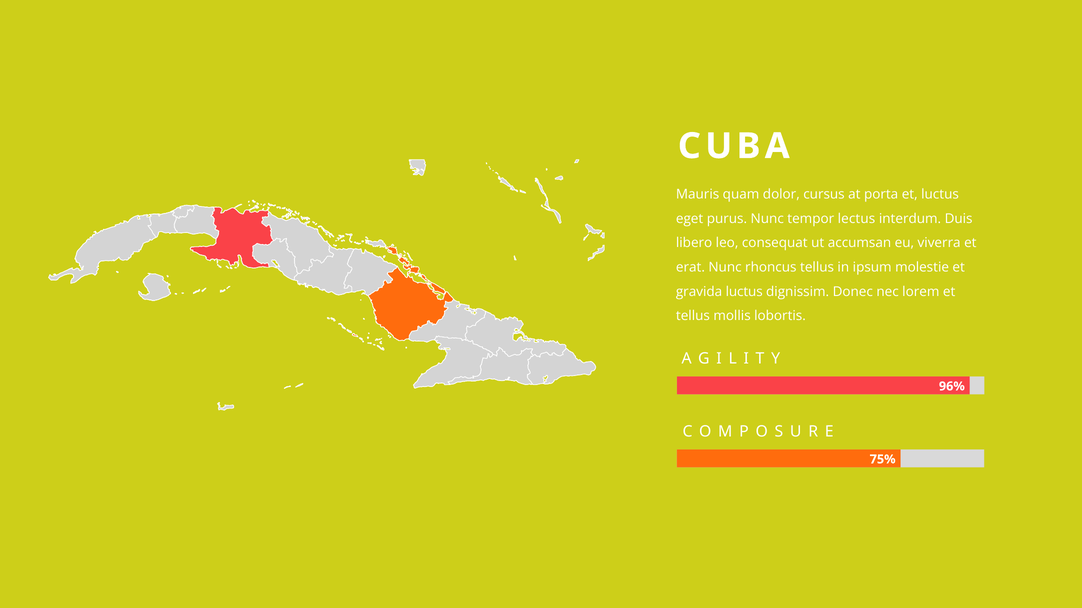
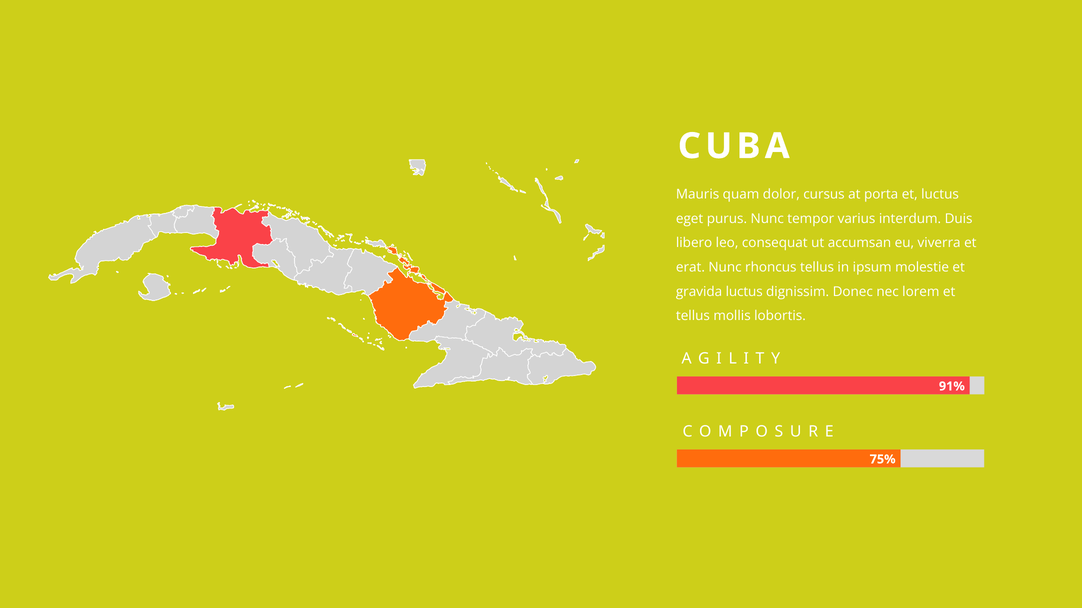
lectus: lectus -> varius
96%: 96% -> 91%
